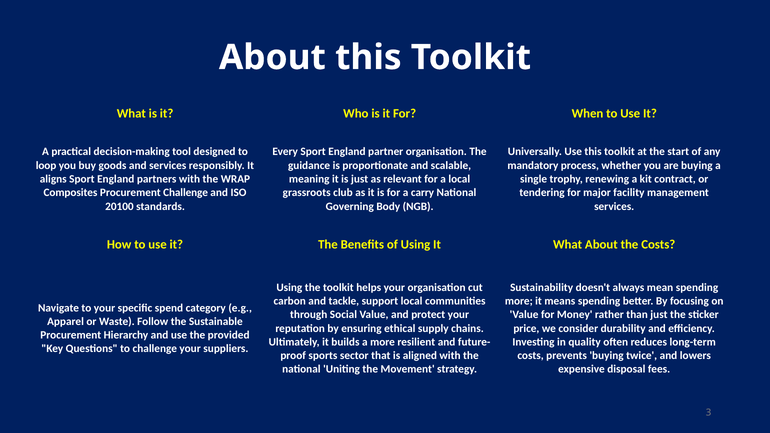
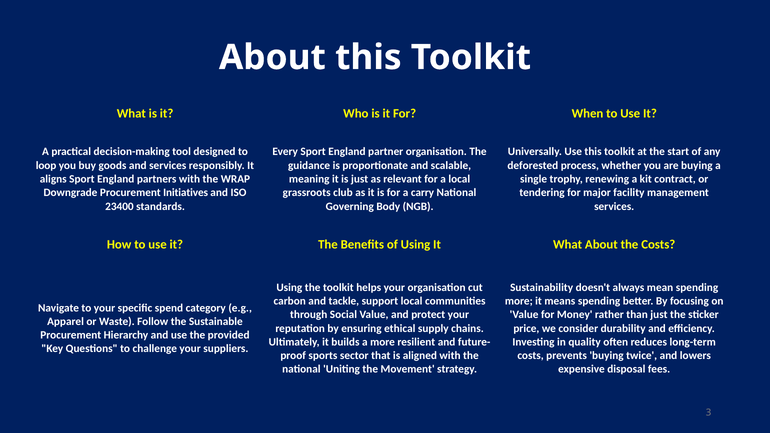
mandatory: mandatory -> deforested
Composites: Composites -> Downgrade
Procurement Challenge: Challenge -> Initiatives
20100: 20100 -> 23400
